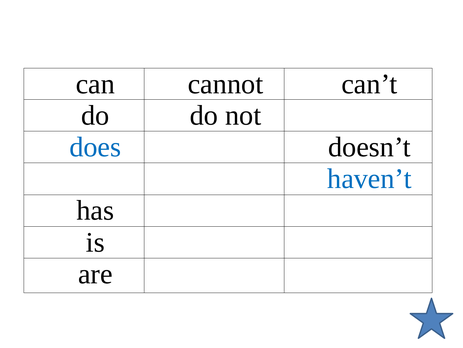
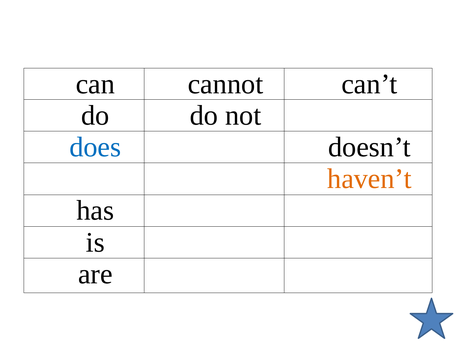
haven’t colour: blue -> orange
